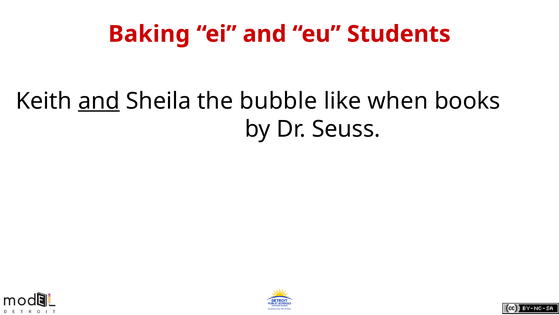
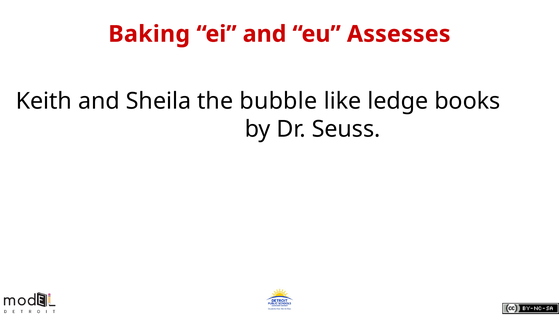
Students: Students -> Assesses
and at (99, 101) underline: present -> none
when: when -> ledge
